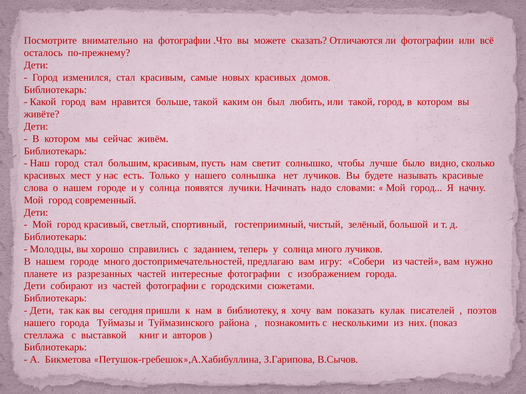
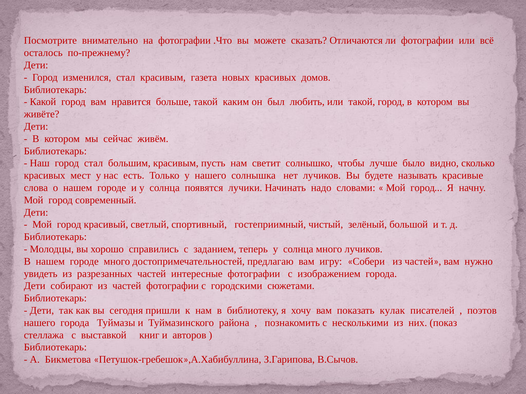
самые: самые -> газета
планете: планете -> увидеть
